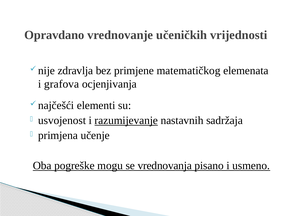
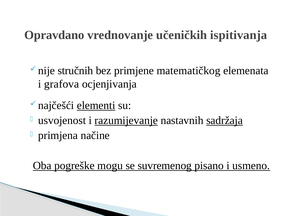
vrijednosti: vrijednosti -> ispitivanja
zdravlja: zdravlja -> stručnih
elementi underline: none -> present
sadržaja underline: none -> present
učenje: učenje -> načine
vrednovanja: vrednovanja -> suvremenog
